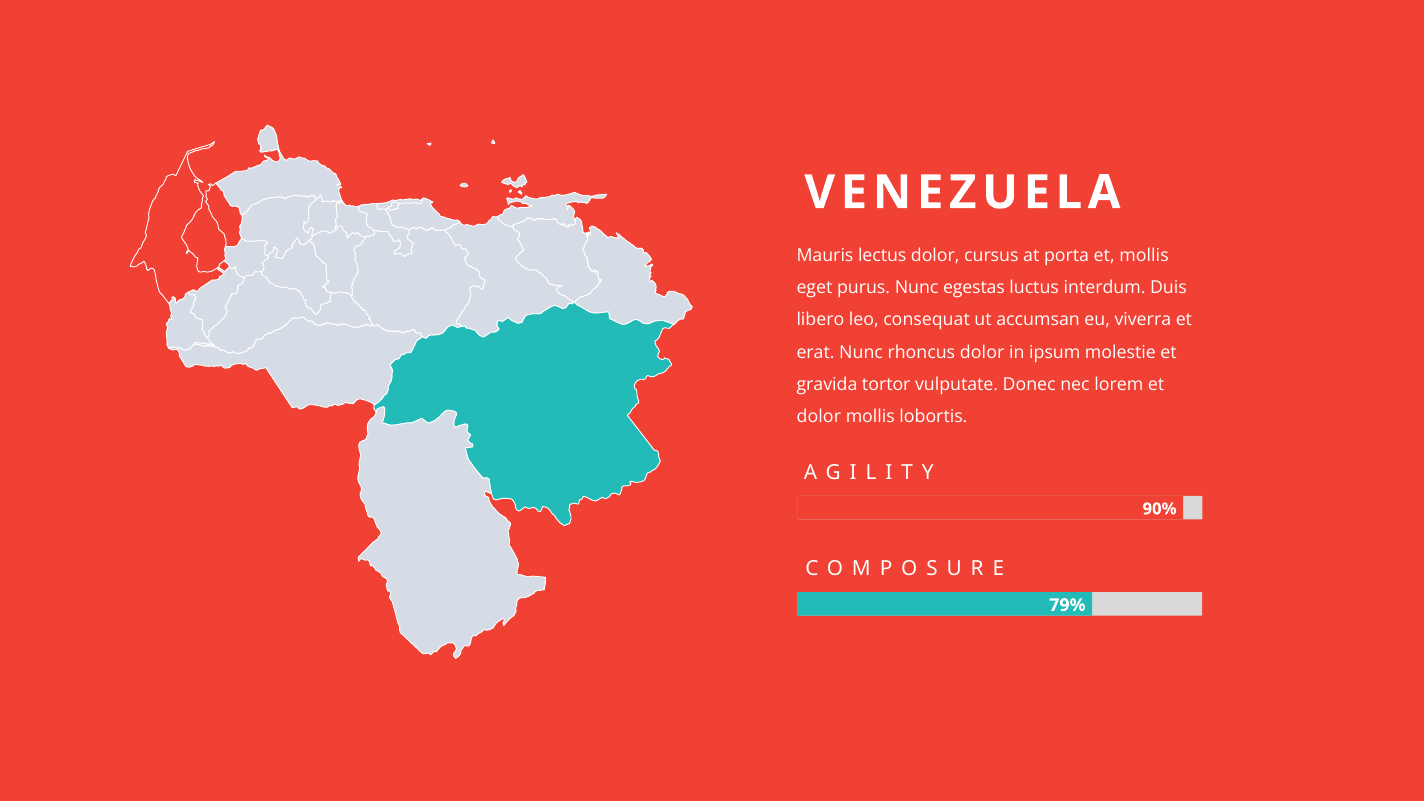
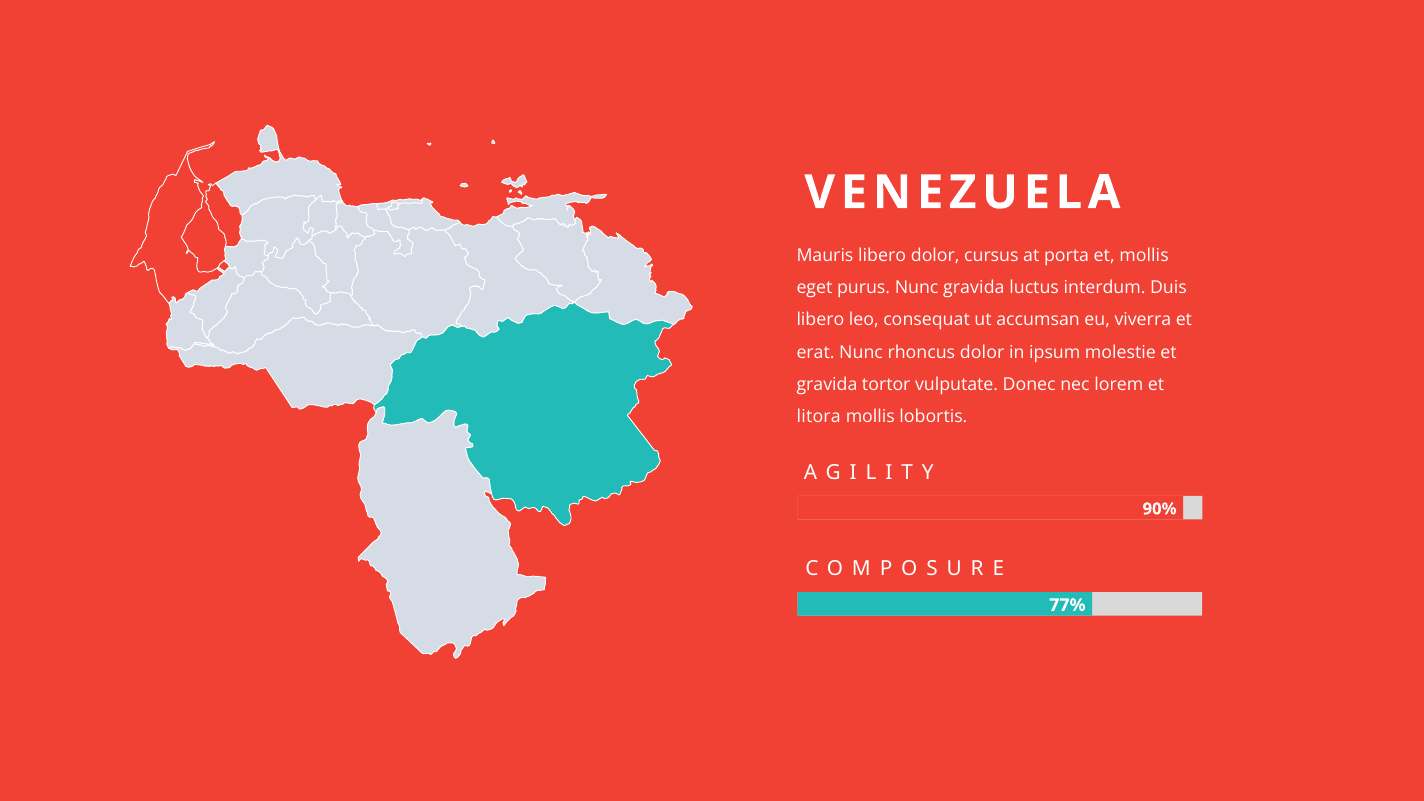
Mauris lectus: lectus -> libero
Nunc egestas: egestas -> gravida
dolor at (819, 416): dolor -> litora
79%: 79% -> 77%
